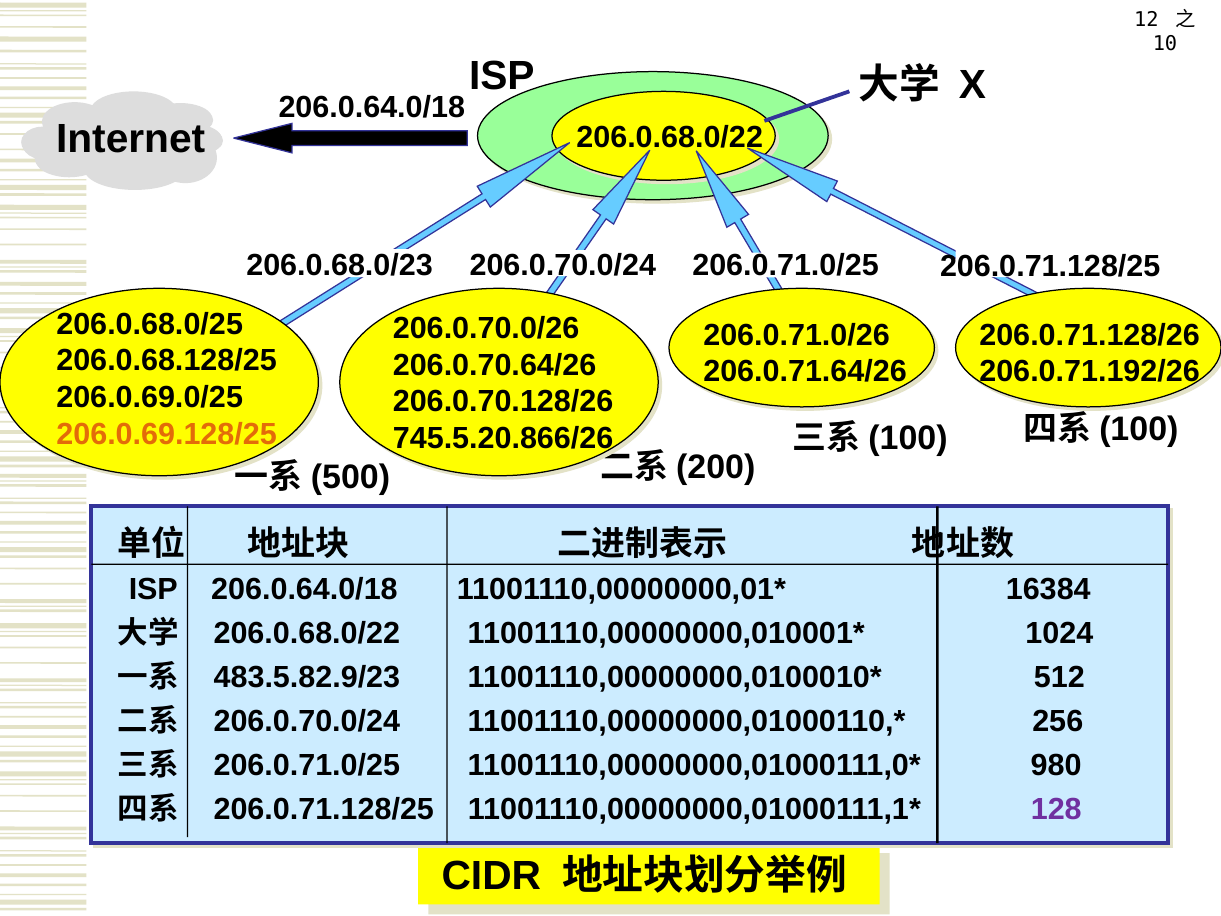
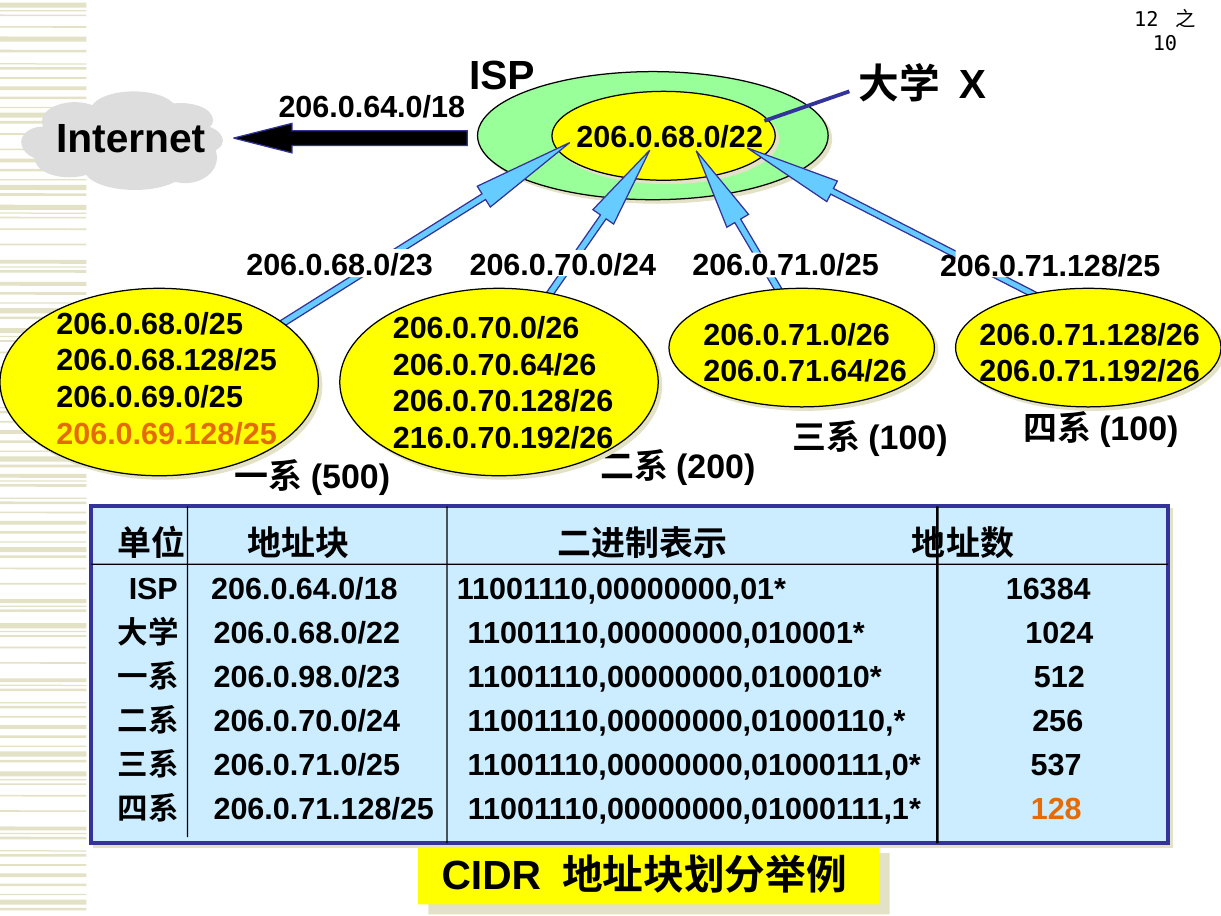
745.5.20.866/26: 745.5.20.866/26 -> 216.0.70.192/26
483.5.82.9/23: 483.5.82.9/23 -> 206.0.98.0/23
980: 980 -> 537
128 colour: purple -> orange
